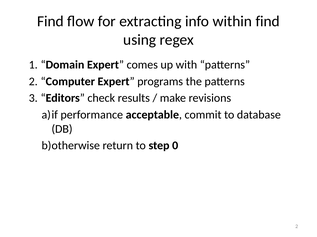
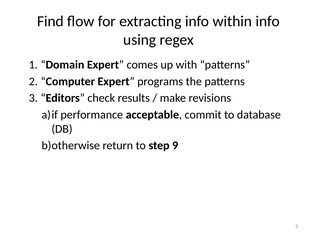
within find: find -> info
0: 0 -> 9
